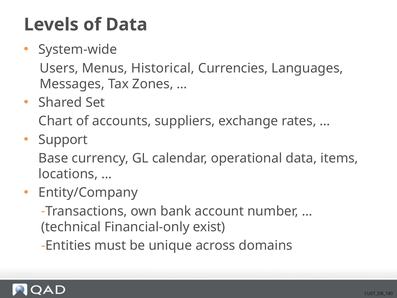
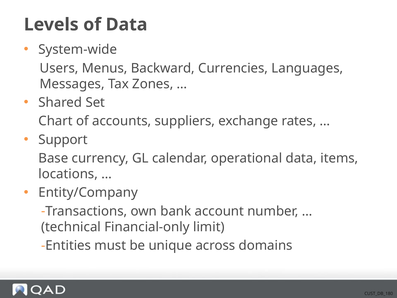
Historical: Historical -> Backward
exist: exist -> limit
